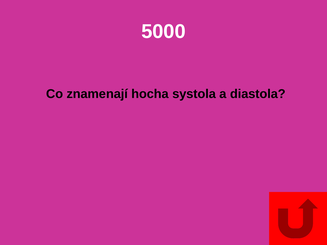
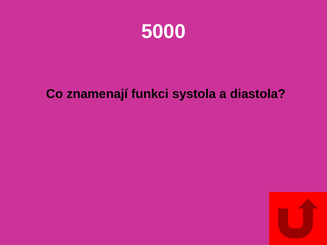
hocha: hocha -> funkci
